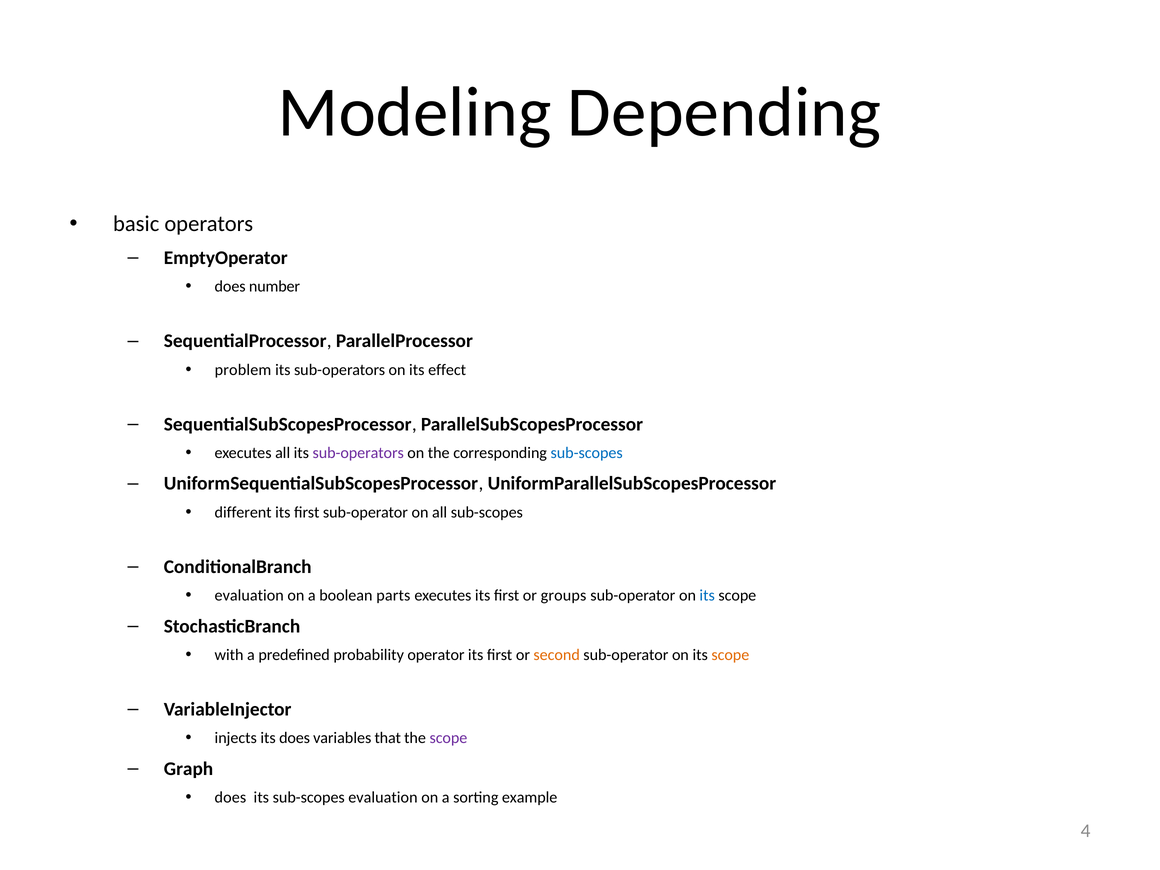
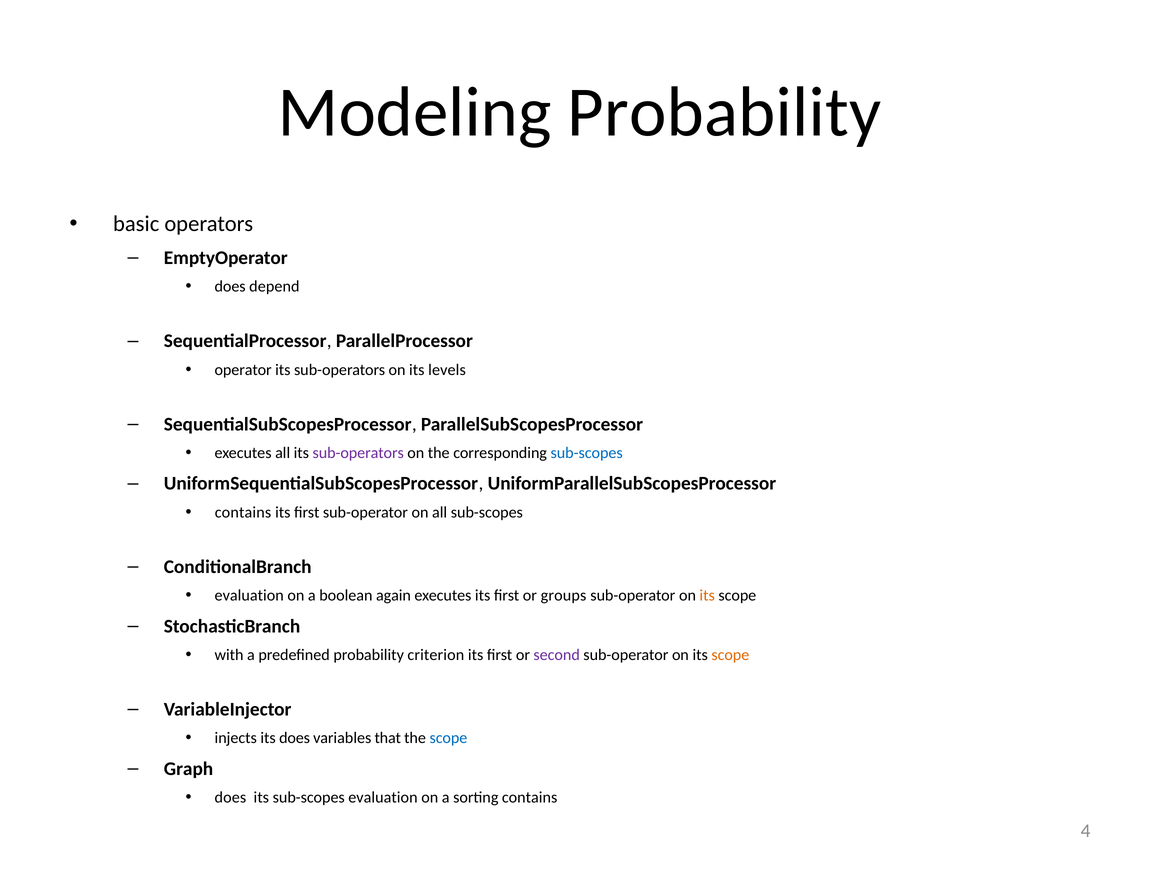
Modeling Depending: Depending -> Probability
number: number -> depend
problem: problem -> operator
effect: effect -> levels
different at (243, 512): different -> contains
parts: parts -> again
its at (707, 596) colour: blue -> orange
operator: operator -> criterion
second colour: orange -> purple
scope at (448, 738) colour: purple -> blue
sorting example: example -> contains
